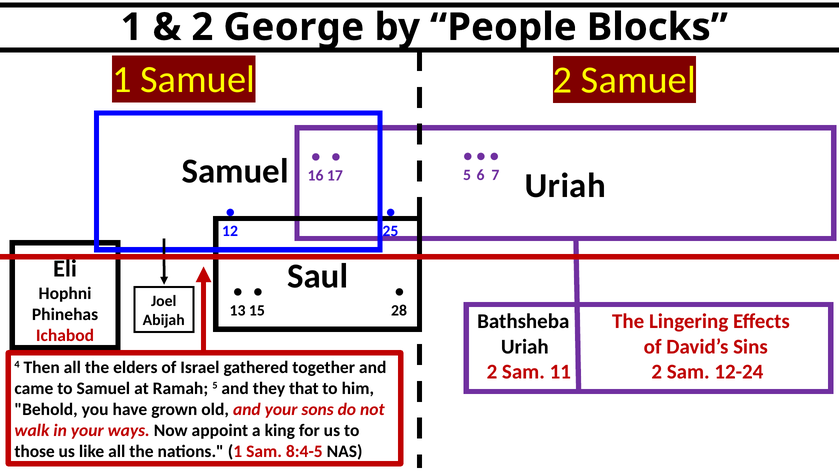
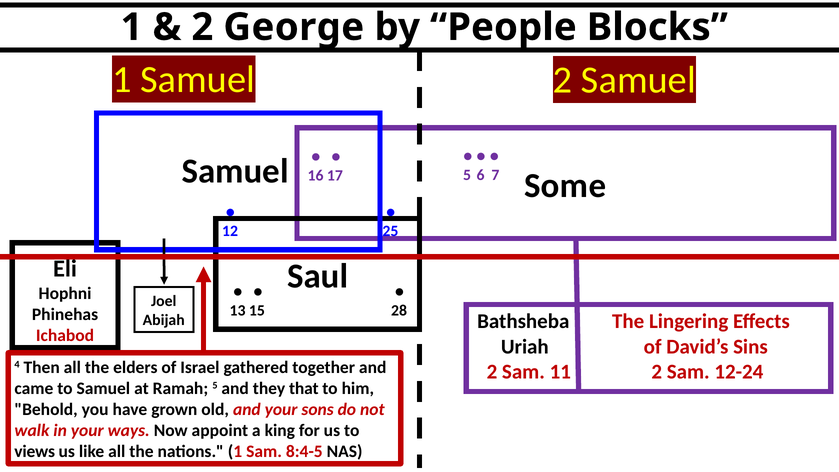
Uriah at (565, 186): Uriah -> Some
those: those -> views
